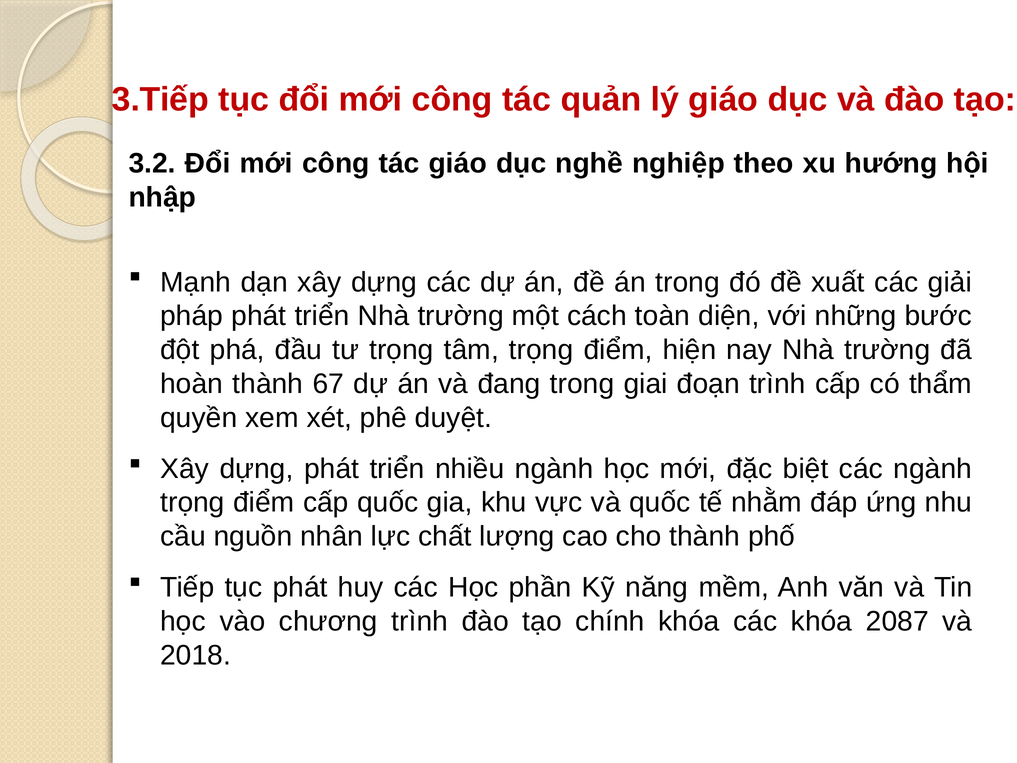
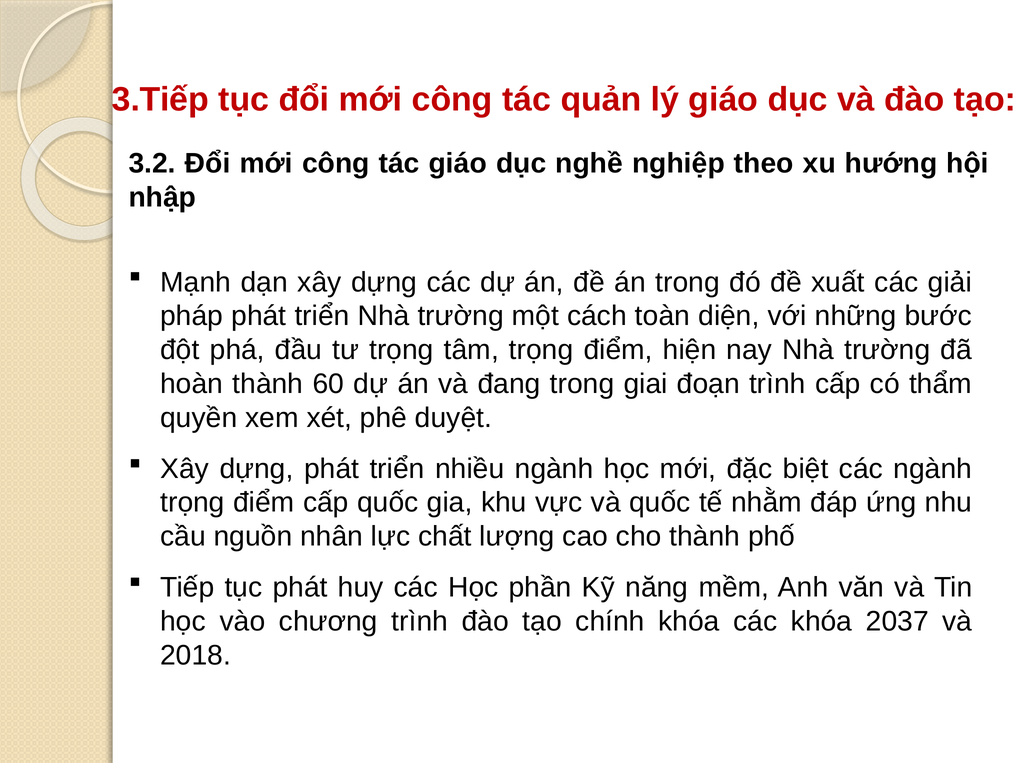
67: 67 -> 60
2087: 2087 -> 2037
